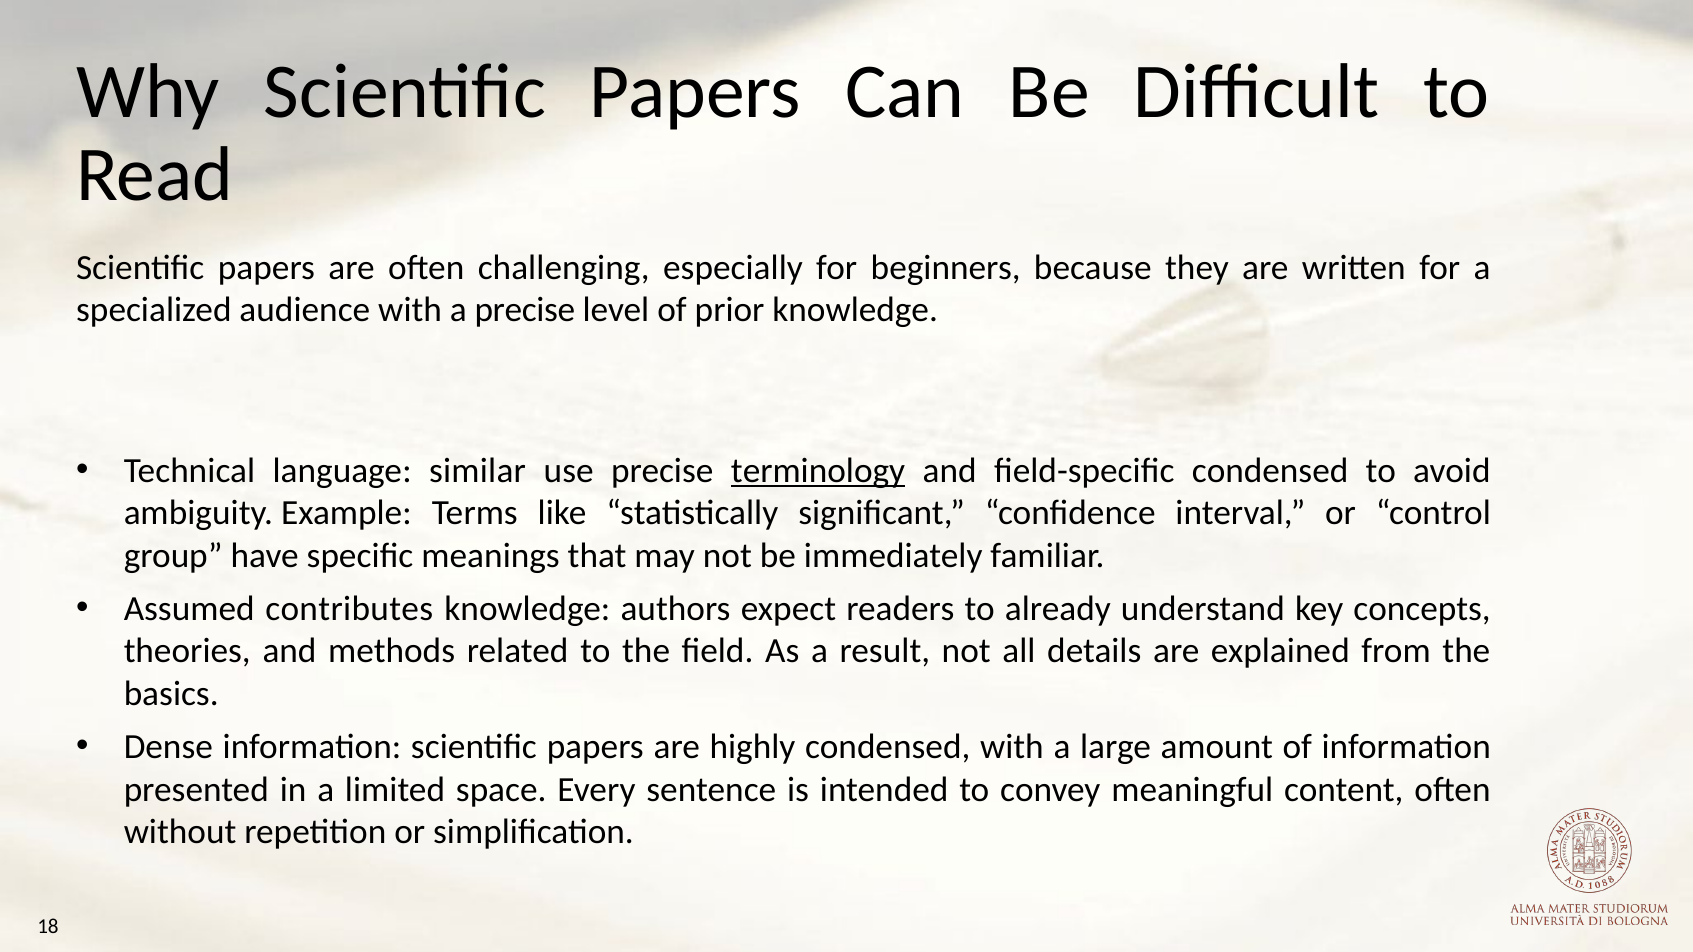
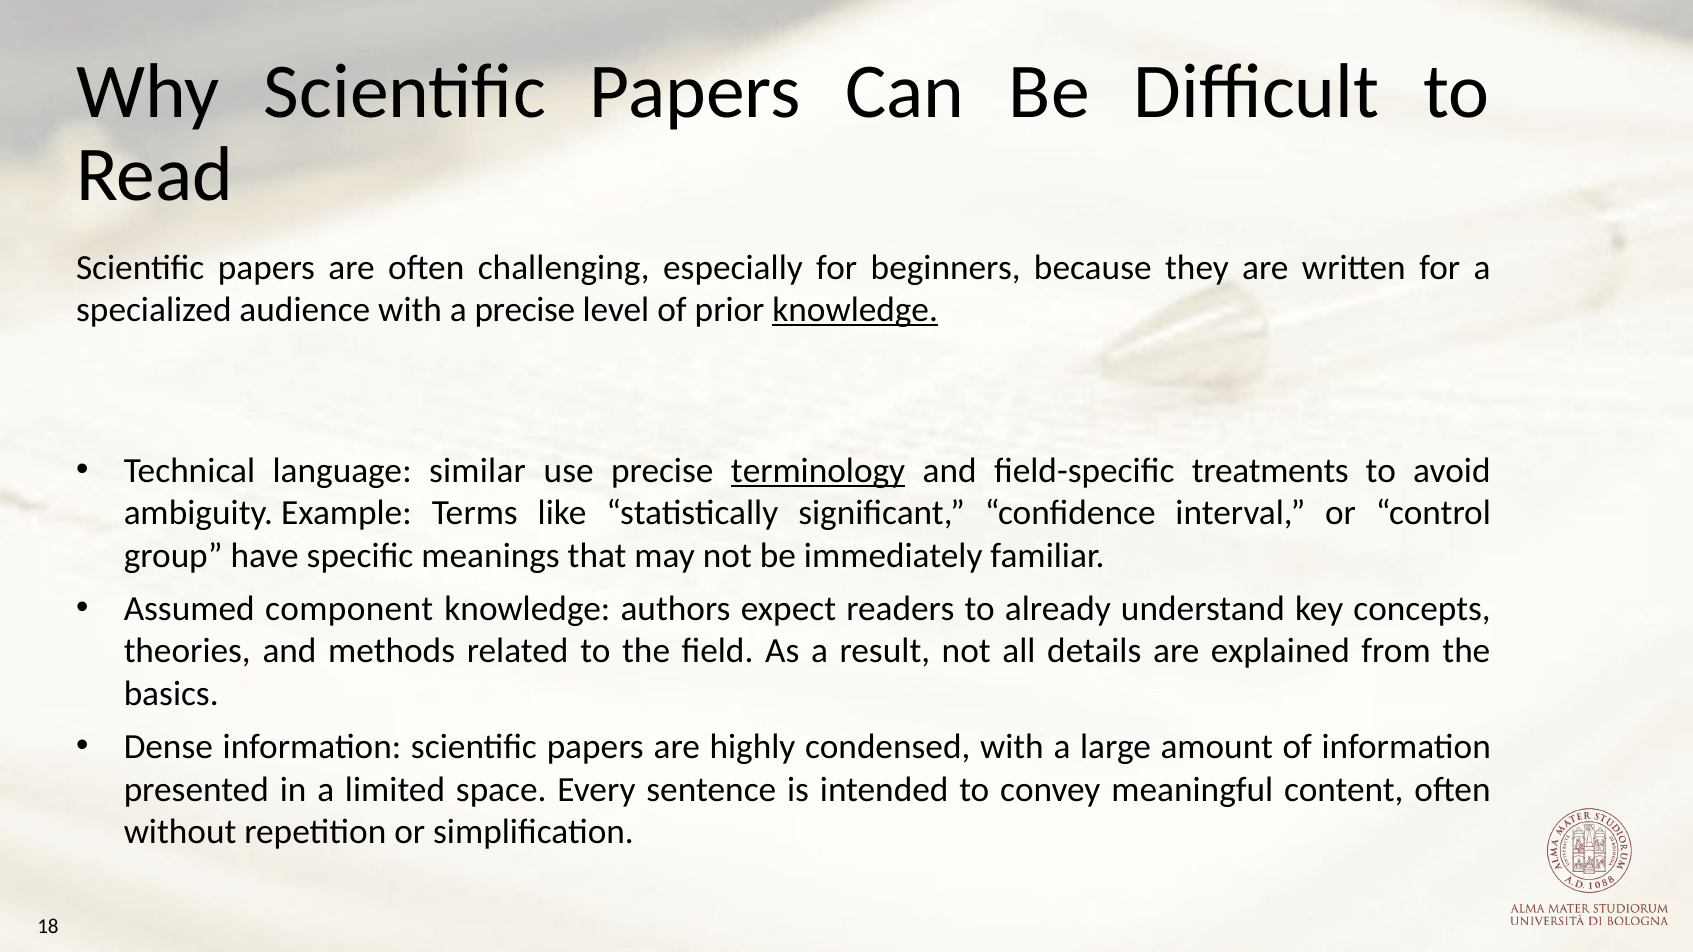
knowledge at (855, 310) underline: none -> present
field-specific condensed: condensed -> treatments
contributes: contributes -> component
